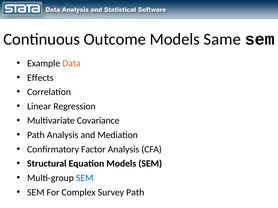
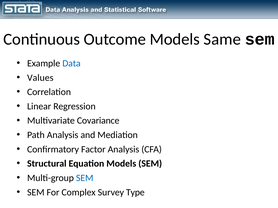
Data colour: orange -> blue
Effects: Effects -> Values
Survey Path: Path -> Type
